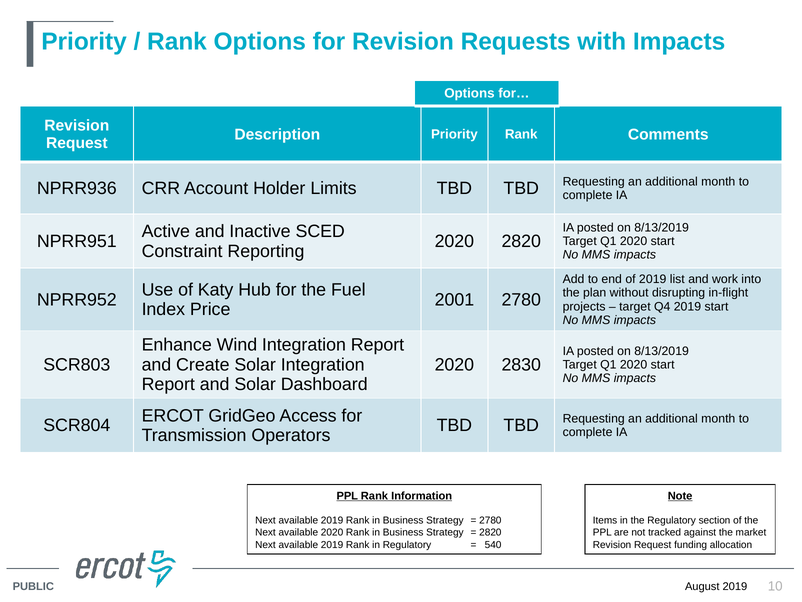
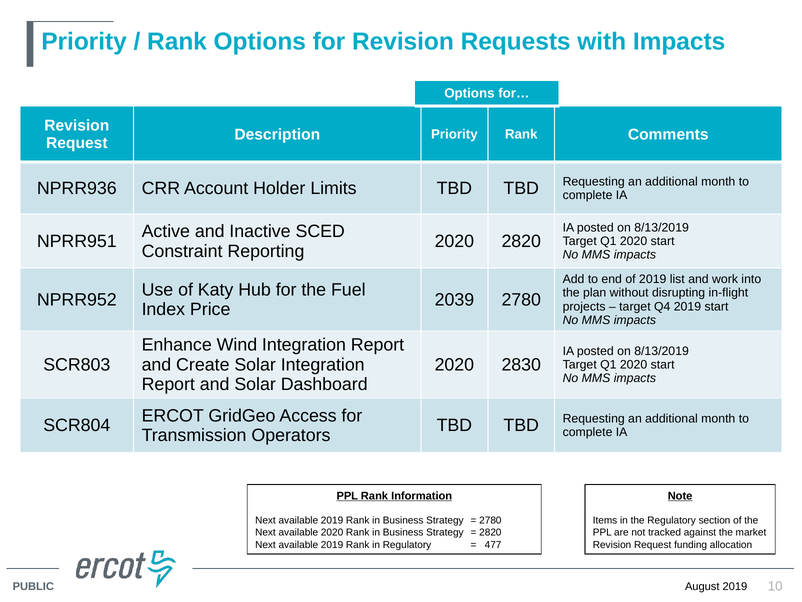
2001: 2001 -> 2039
540: 540 -> 477
